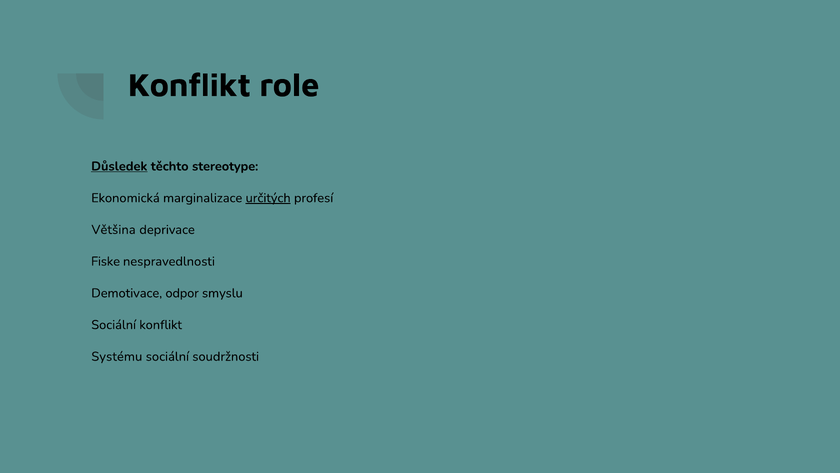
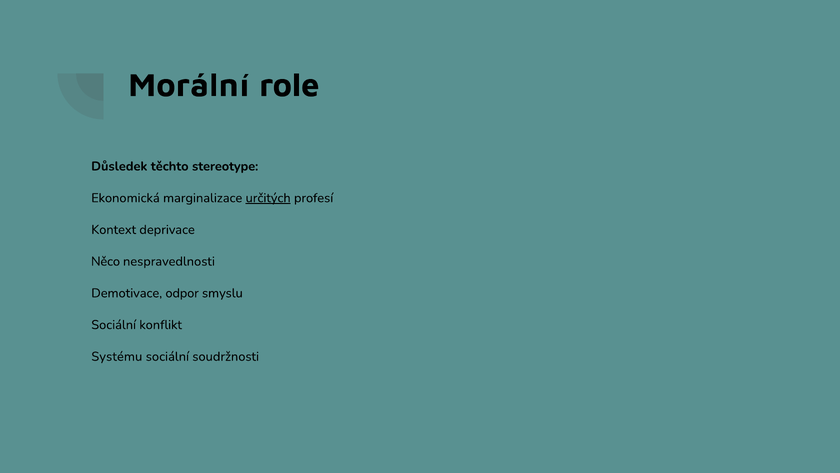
Konflikt at (189, 85): Konflikt -> Morální
Důsledek underline: present -> none
Většina: Většina -> Kontext
Fiske: Fiske -> Něco
